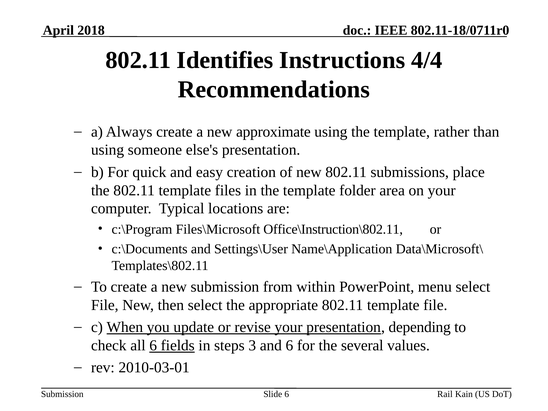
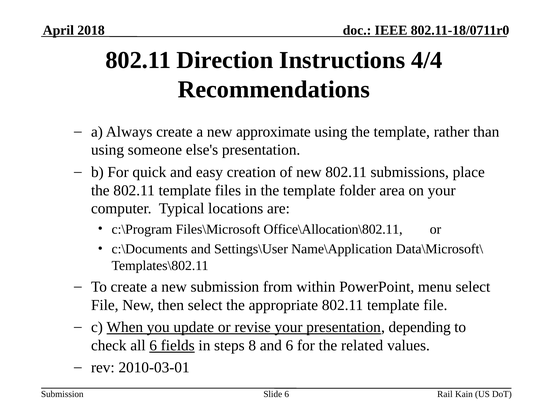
Identifies: Identifies -> Direction
Office\Instruction\802.11: Office\Instruction\802.11 -> Office\Allocation\802.11
3: 3 -> 8
several: several -> related
